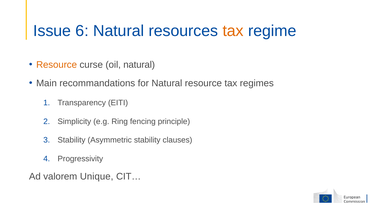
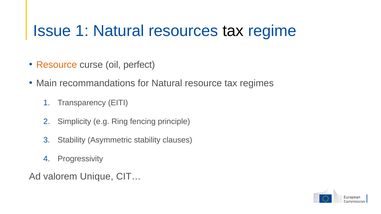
Issue 6: 6 -> 1
tax at (233, 31) colour: orange -> black
oil natural: natural -> perfect
